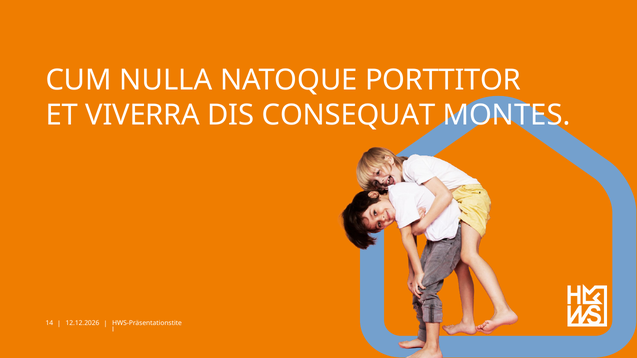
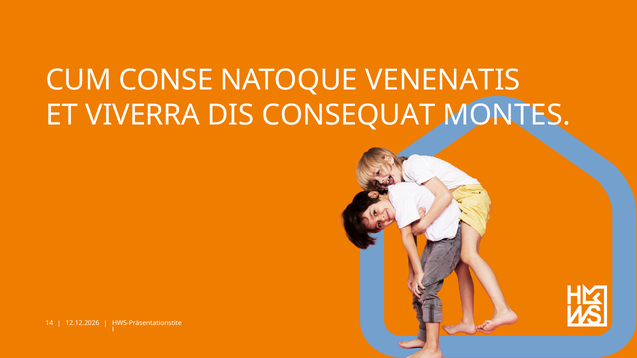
NULLA: NULLA -> CONSE
PORTTITOR: PORTTITOR -> VENENATIS
